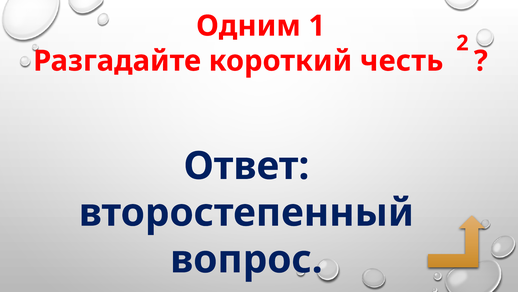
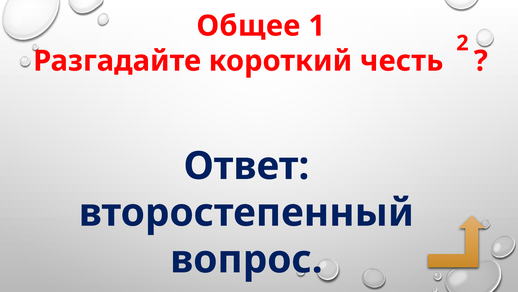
Одним: Одним -> Общее
